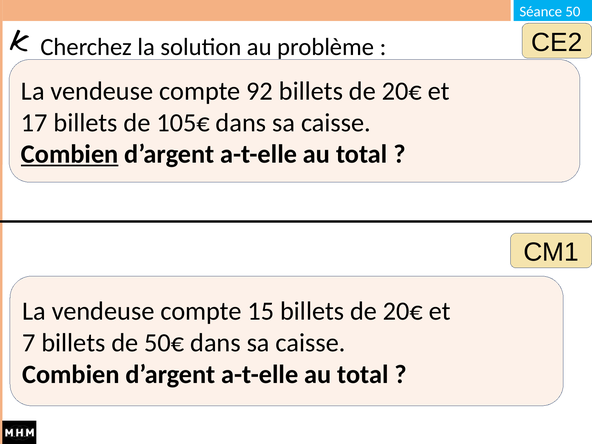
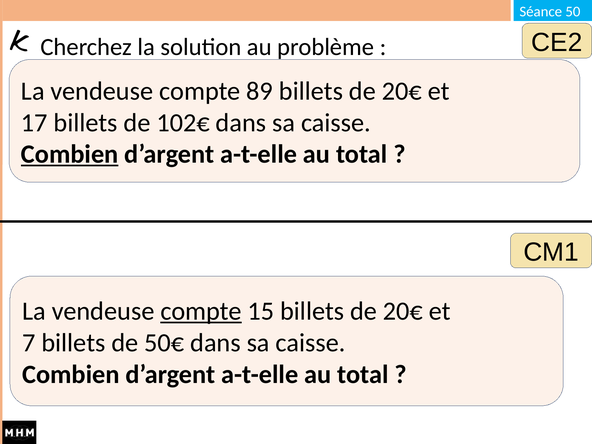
92: 92 -> 89
105€: 105€ -> 102€
compte at (201, 311) underline: none -> present
